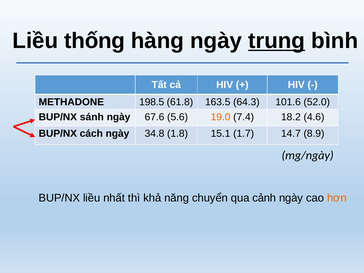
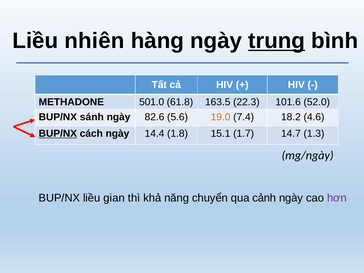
thống: thống -> nhiên
198.5: 198.5 -> 501.0
64.3: 64.3 -> 22.3
67.6: 67.6 -> 82.6
BUP/NX at (58, 134) underline: none -> present
34.8: 34.8 -> 14.4
8.9: 8.9 -> 1.3
nhất: nhất -> gian
hơn colour: orange -> purple
